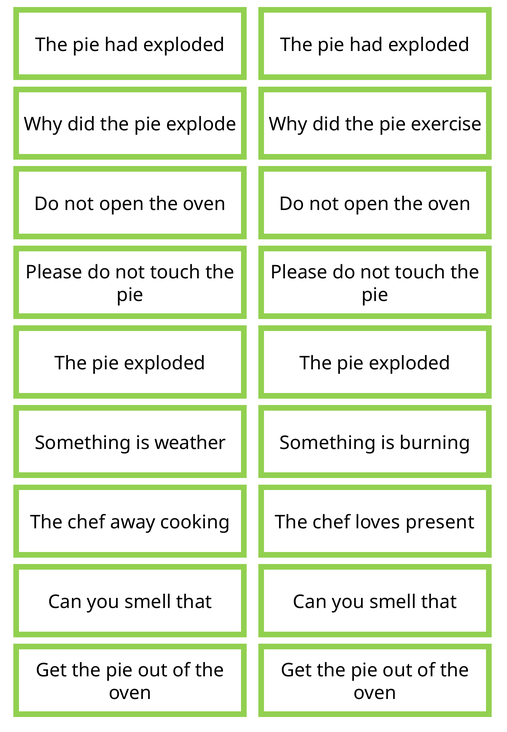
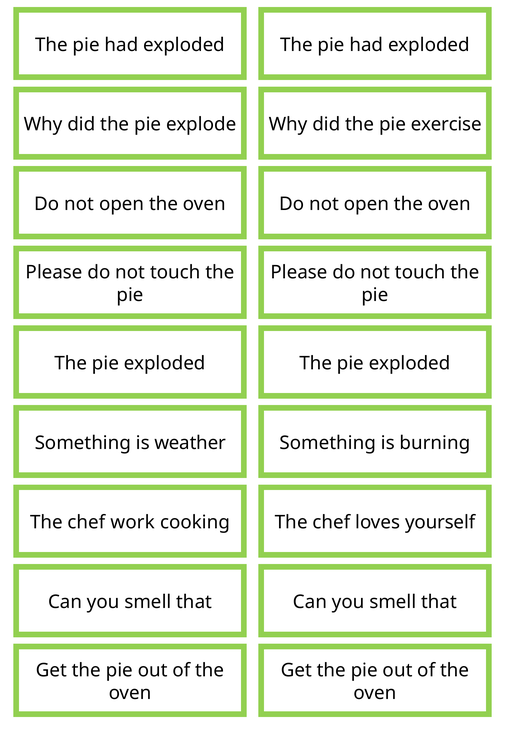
away: away -> work
present: present -> yourself
